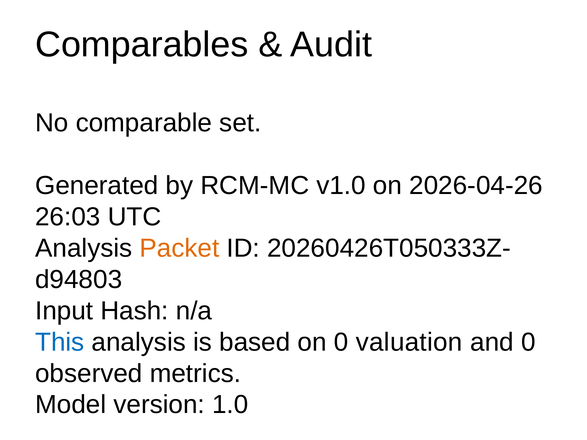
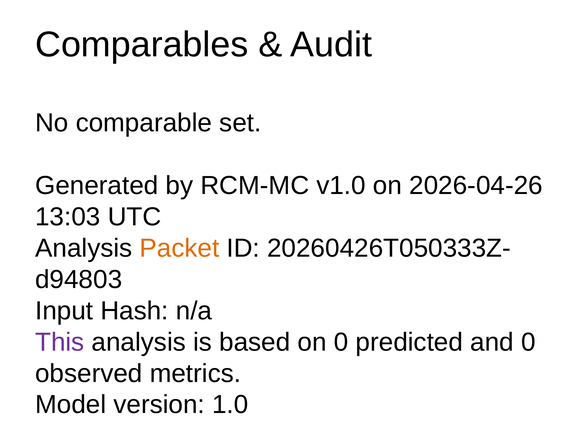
26:03: 26:03 -> 13:03
This colour: blue -> purple
valuation: valuation -> predicted
